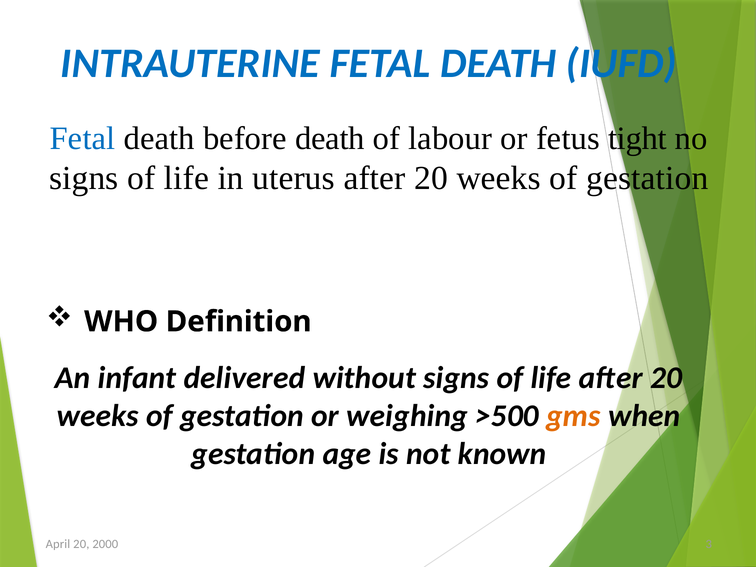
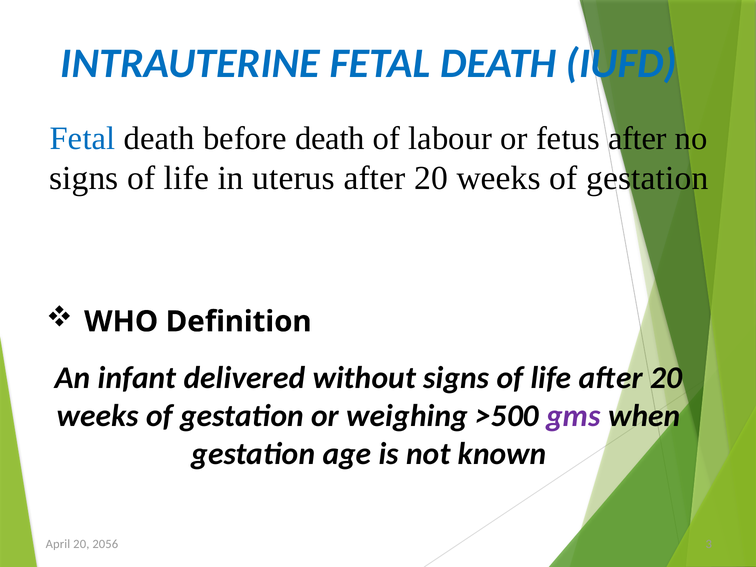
fetus tight: tight -> after
gms colour: orange -> purple
2000: 2000 -> 2056
